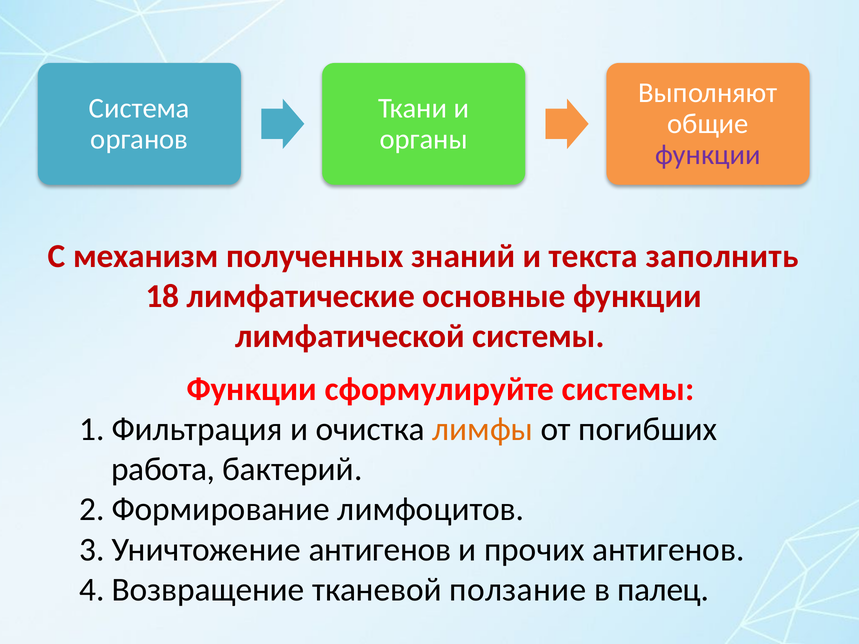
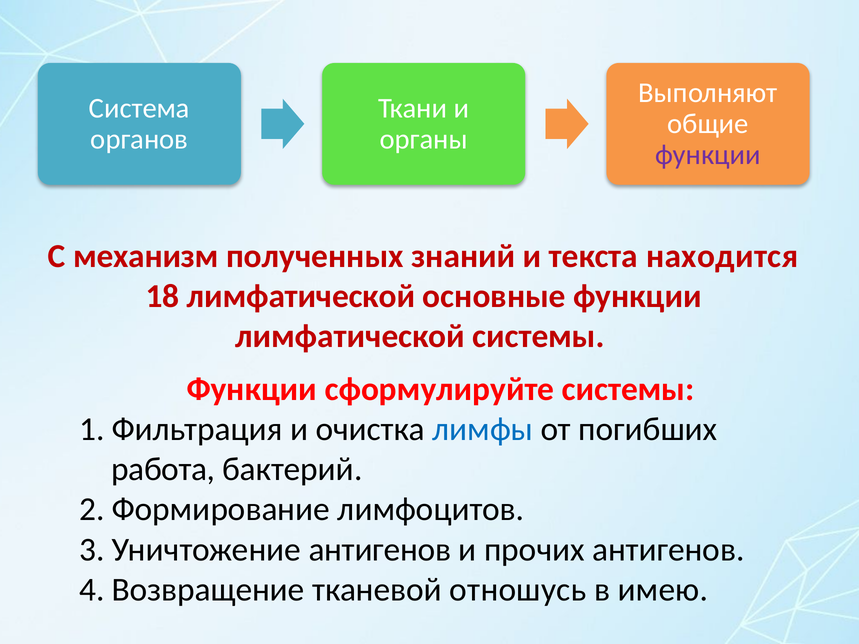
заполнить: заполнить -> находится
18 лимфатические: лимфатические -> лимфатической
лимфы colour: orange -> blue
ползание: ползание -> отношусь
палец: палец -> имею
